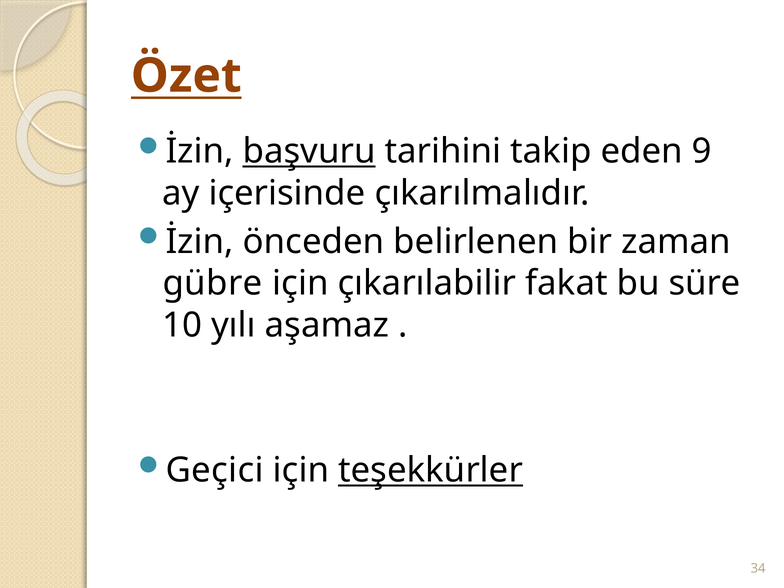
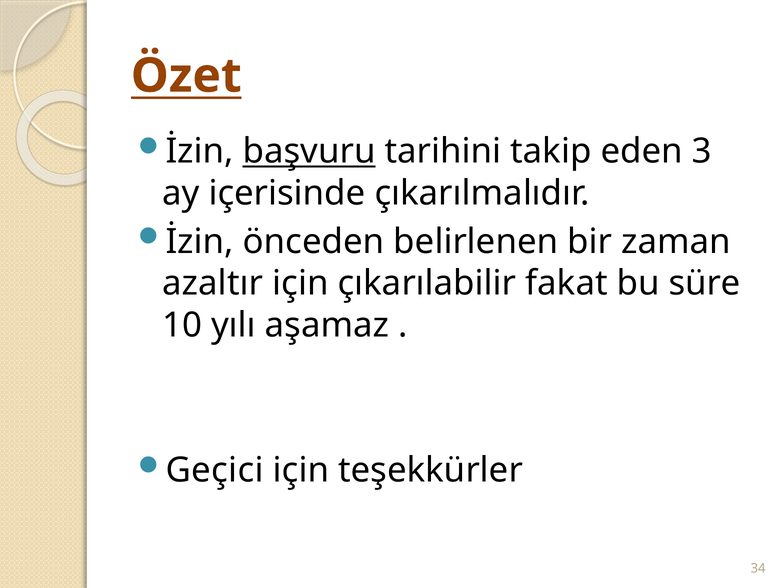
9: 9 -> 3
gübre: gübre -> azaltır
teşekkürler underline: present -> none
